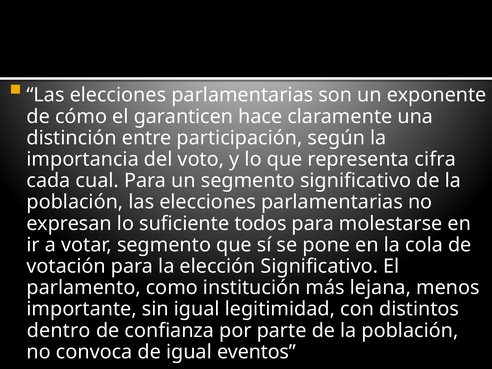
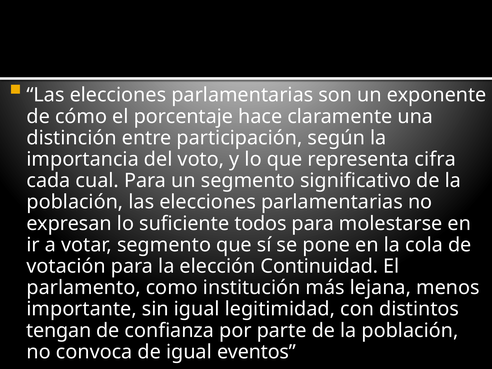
garanticen: garanticen -> porcentaje
elección Significativo: Significativo -> Continuidad
dentro: dentro -> tengan
